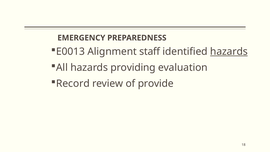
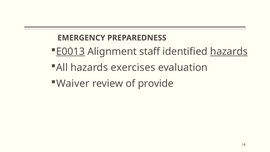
E0013 underline: none -> present
providing: providing -> exercises
Record: Record -> Waiver
